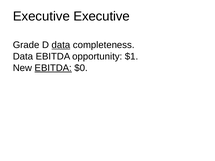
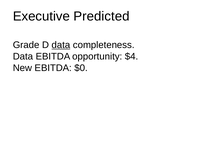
Executive Executive: Executive -> Predicted
$1: $1 -> $4
EBITDA at (53, 68) underline: present -> none
